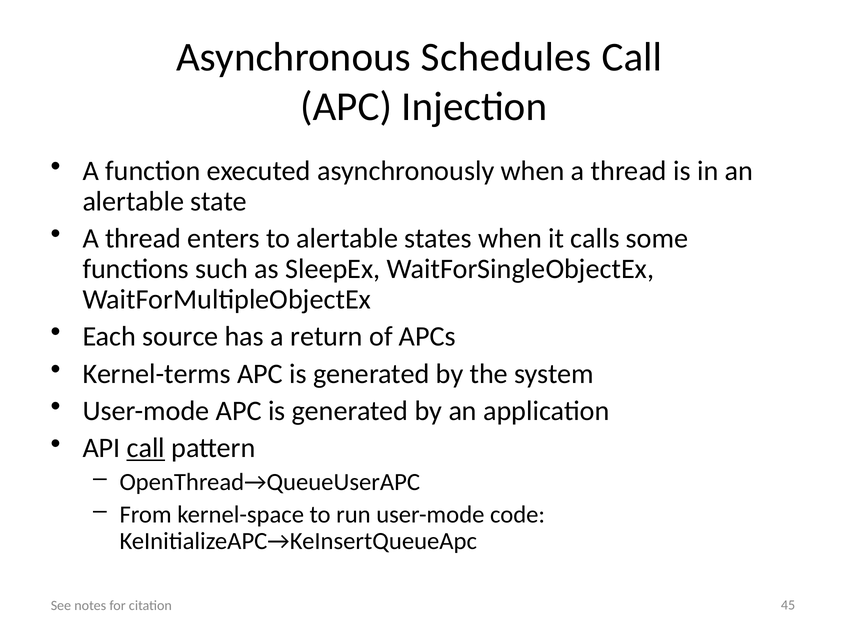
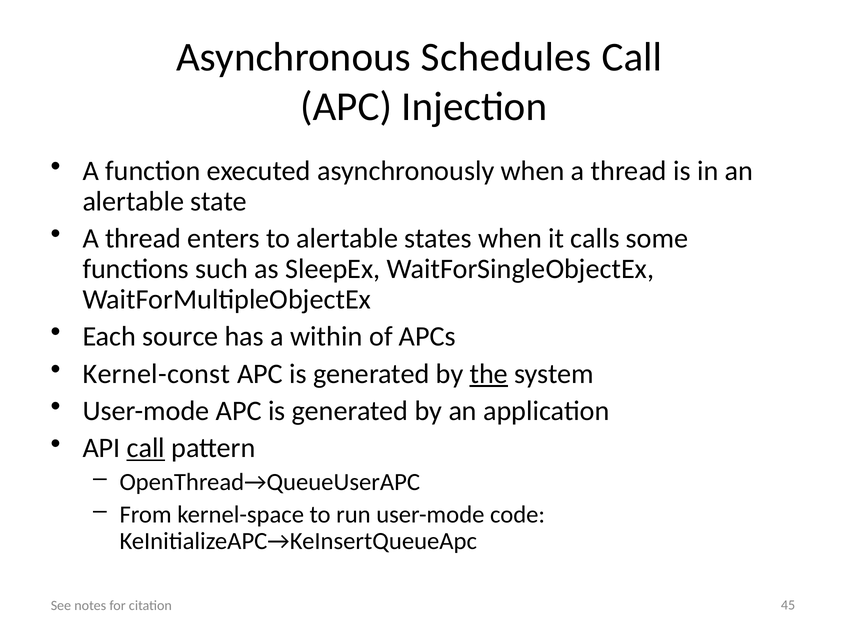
return: return -> within
Kernel-terms: Kernel-terms -> Kernel-const
the underline: none -> present
